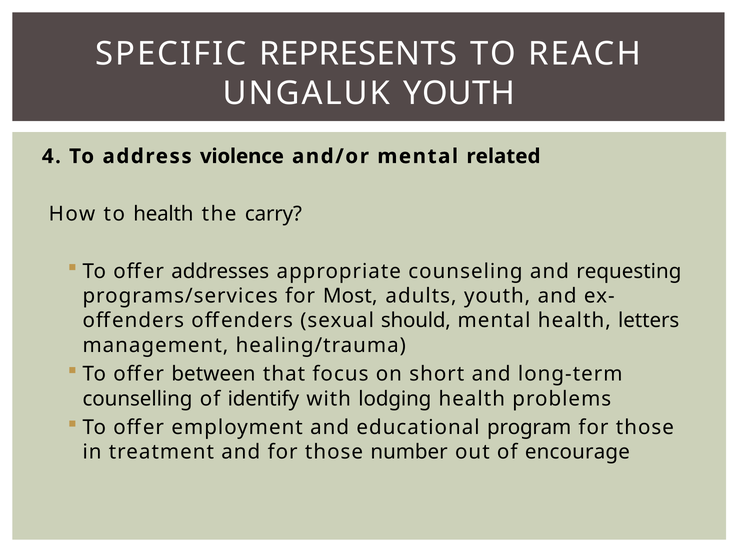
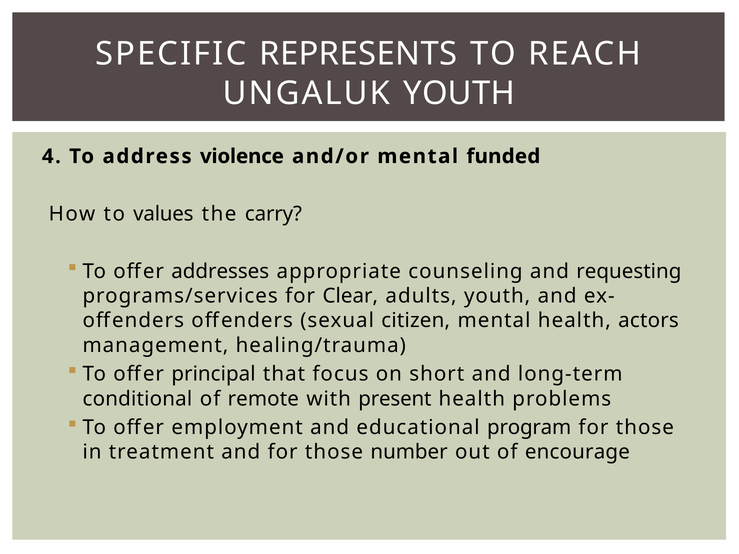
related: related -> funded
to health: health -> values
Most: Most -> Clear
should: should -> citizen
letters: letters -> actors
between: between -> principal
counselling: counselling -> conditional
identify: identify -> remote
lodging: lodging -> present
